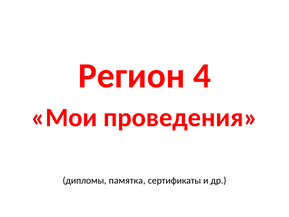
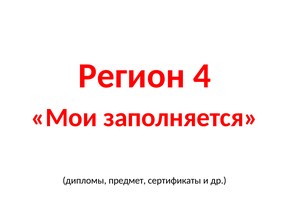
проведения: проведения -> заполняется
памятка: памятка -> предмет
